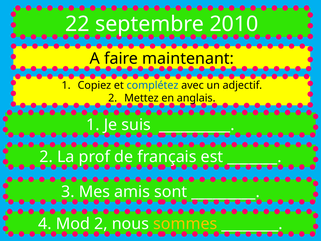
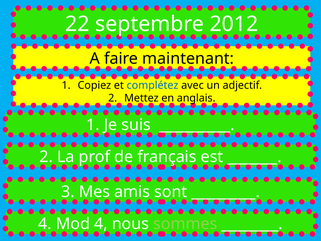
2010: 2010 -> 2012
Mod 2: 2 -> 4
sommes colour: yellow -> light green
